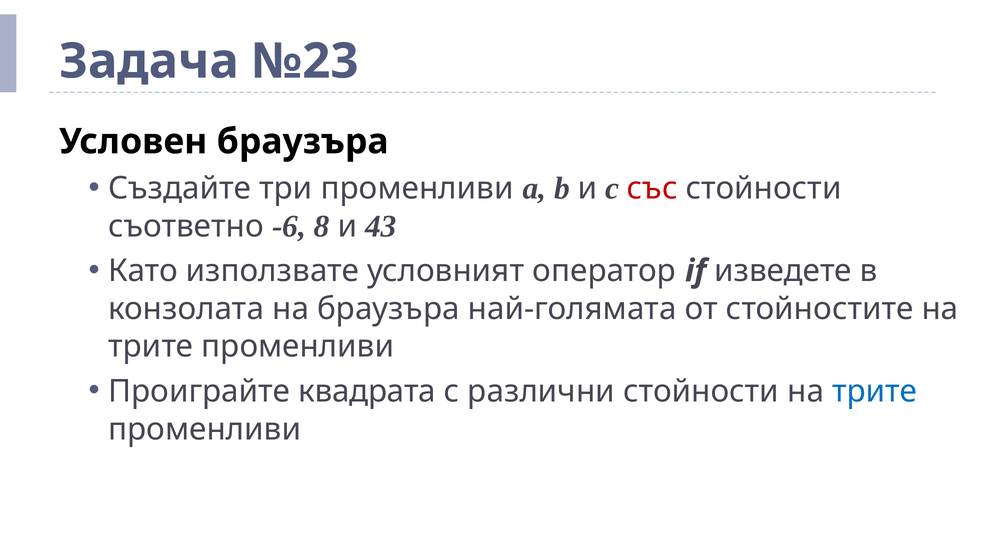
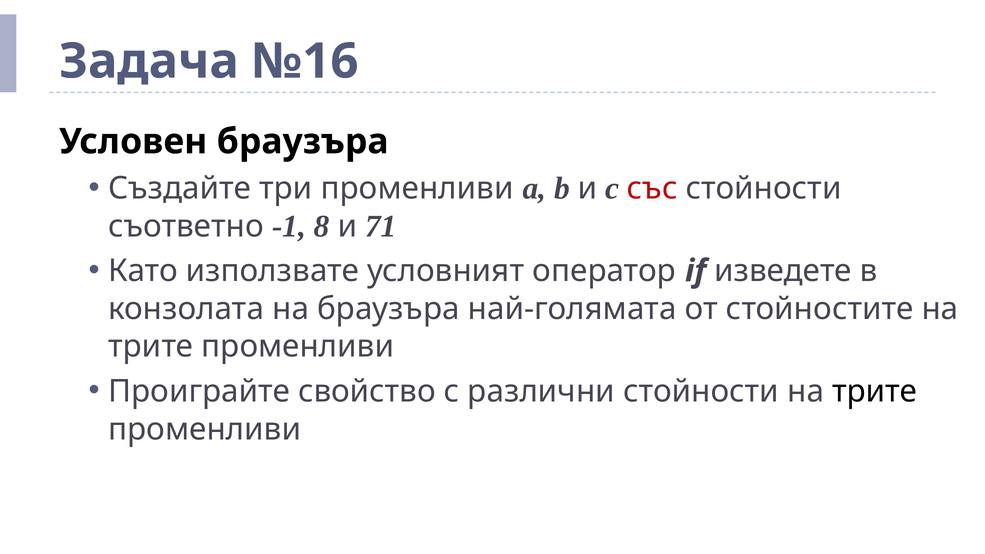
№23: №23 -> №16
-6: -6 -> -1
43: 43 -> 71
квадрата: квадрата -> свойство
трите at (875, 391) colour: blue -> black
